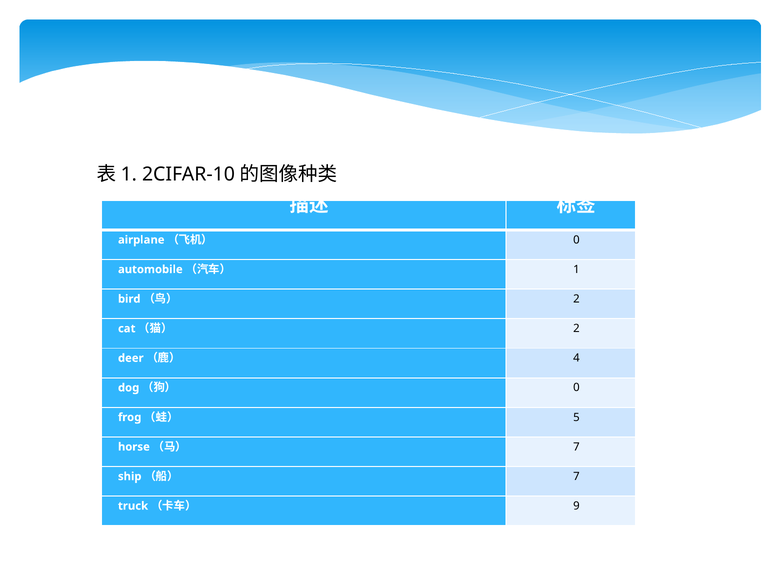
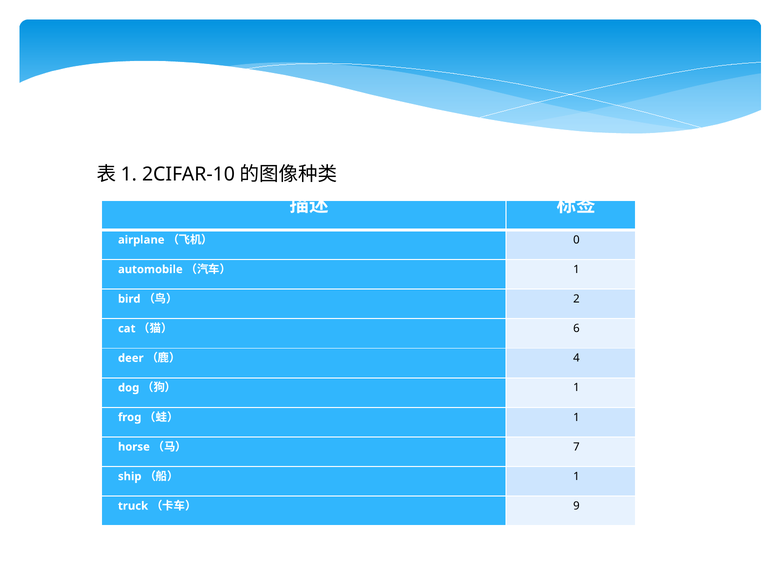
2 at (576, 329): 2 -> 6
0 at (576, 388): 0 -> 1
5 at (576, 417): 5 -> 1
7 at (576, 476): 7 -> 1
